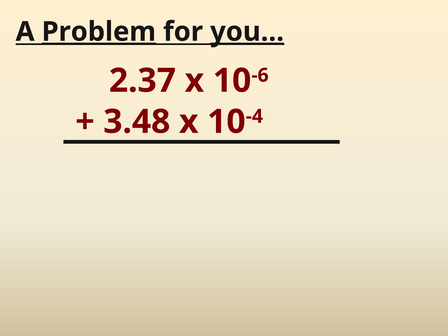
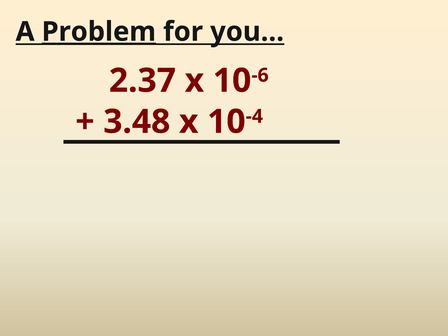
you… underline: present -> none
